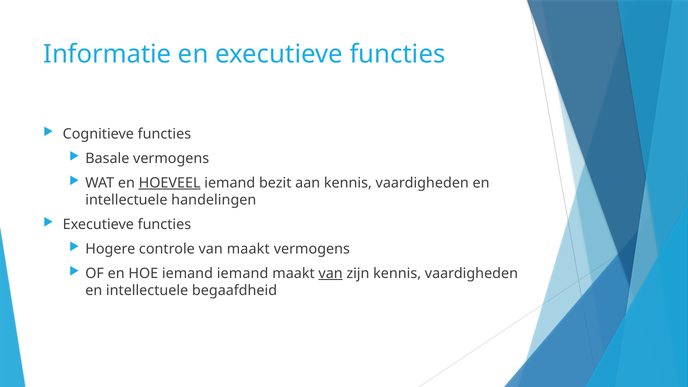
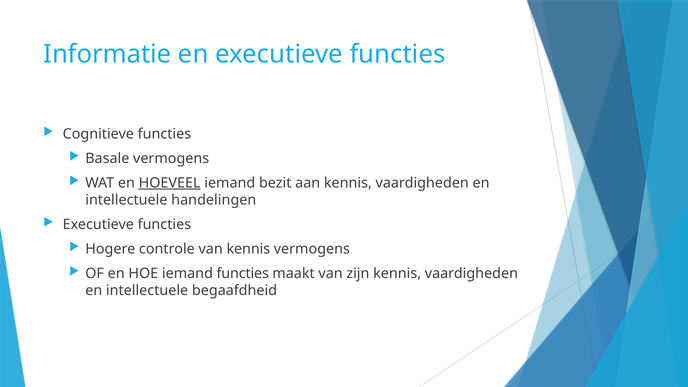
van maakt: maakt -> kennis
iemand iemand: iemand -> functies
van at (331, 273) underline: present -> none
